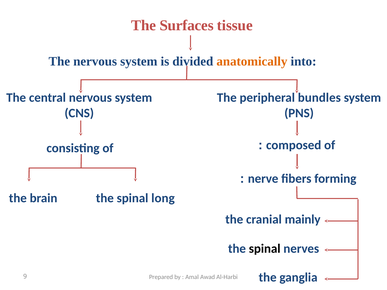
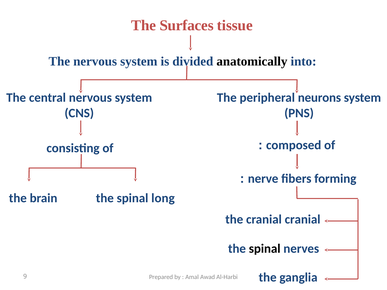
anatomically colour: orange -> black
bundles: bundles -> neurons
cranial mainly: mainly -> cranial
